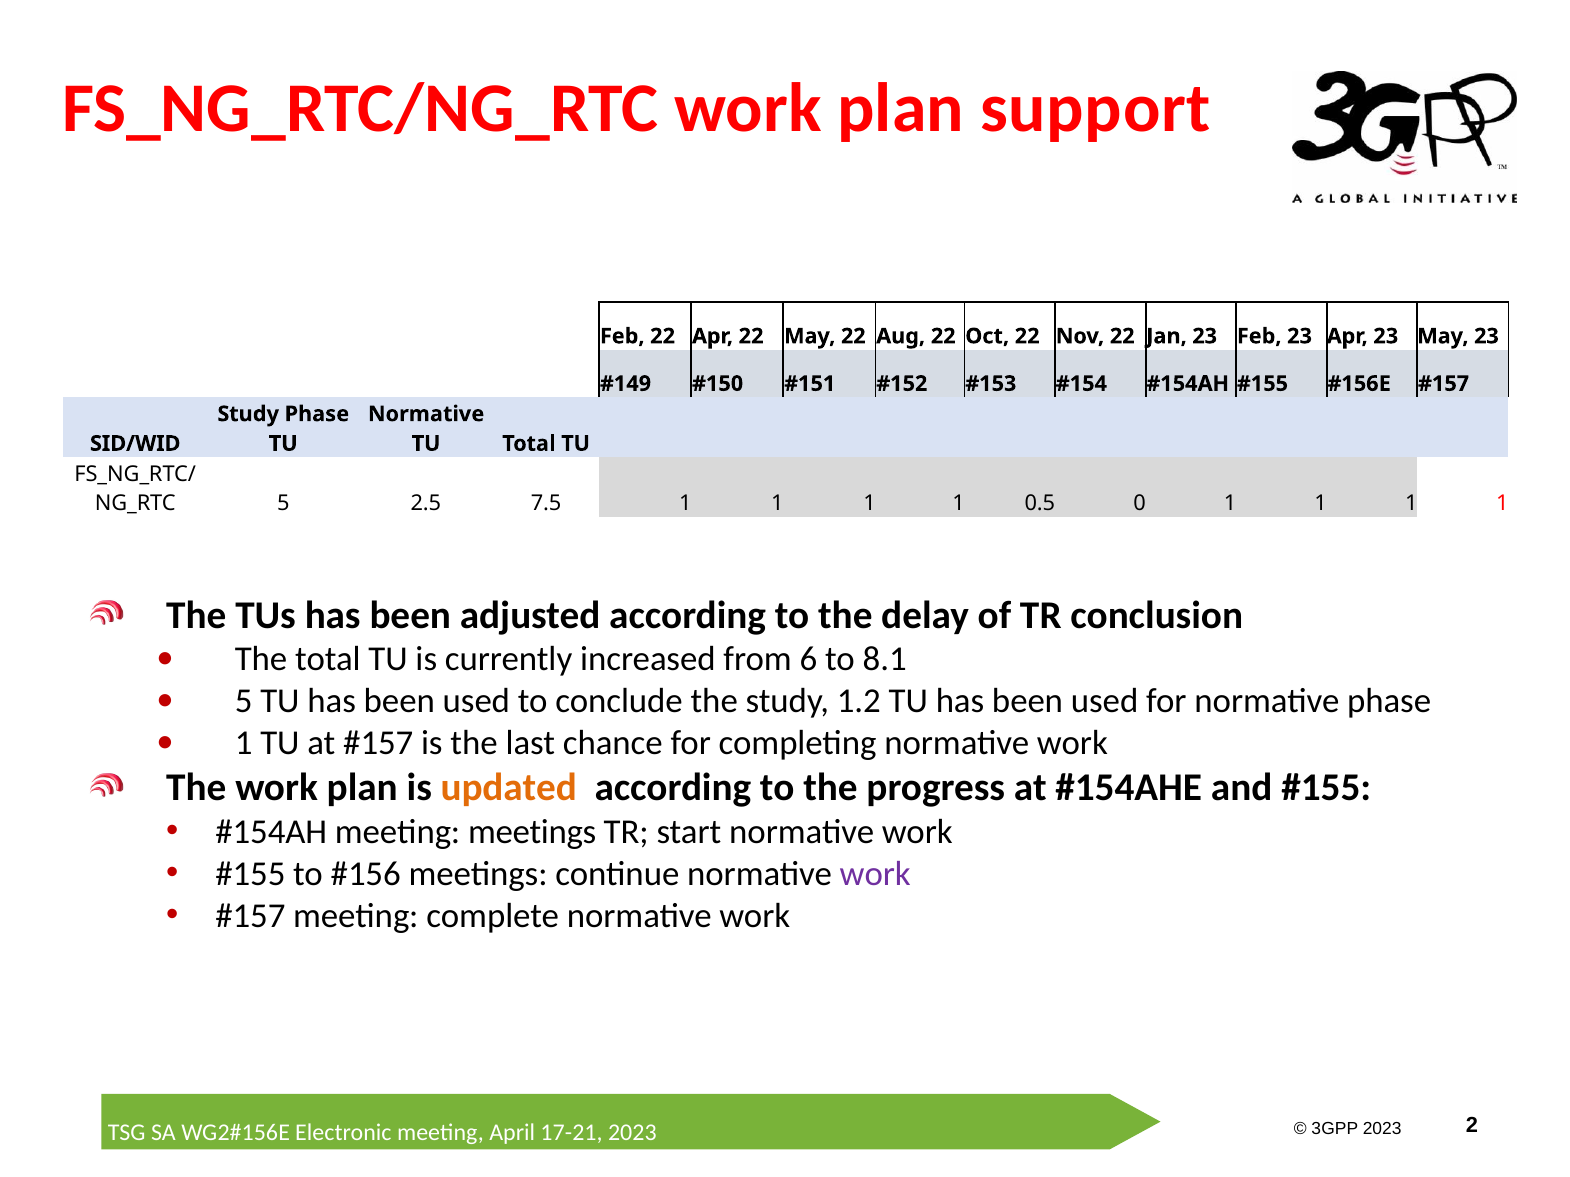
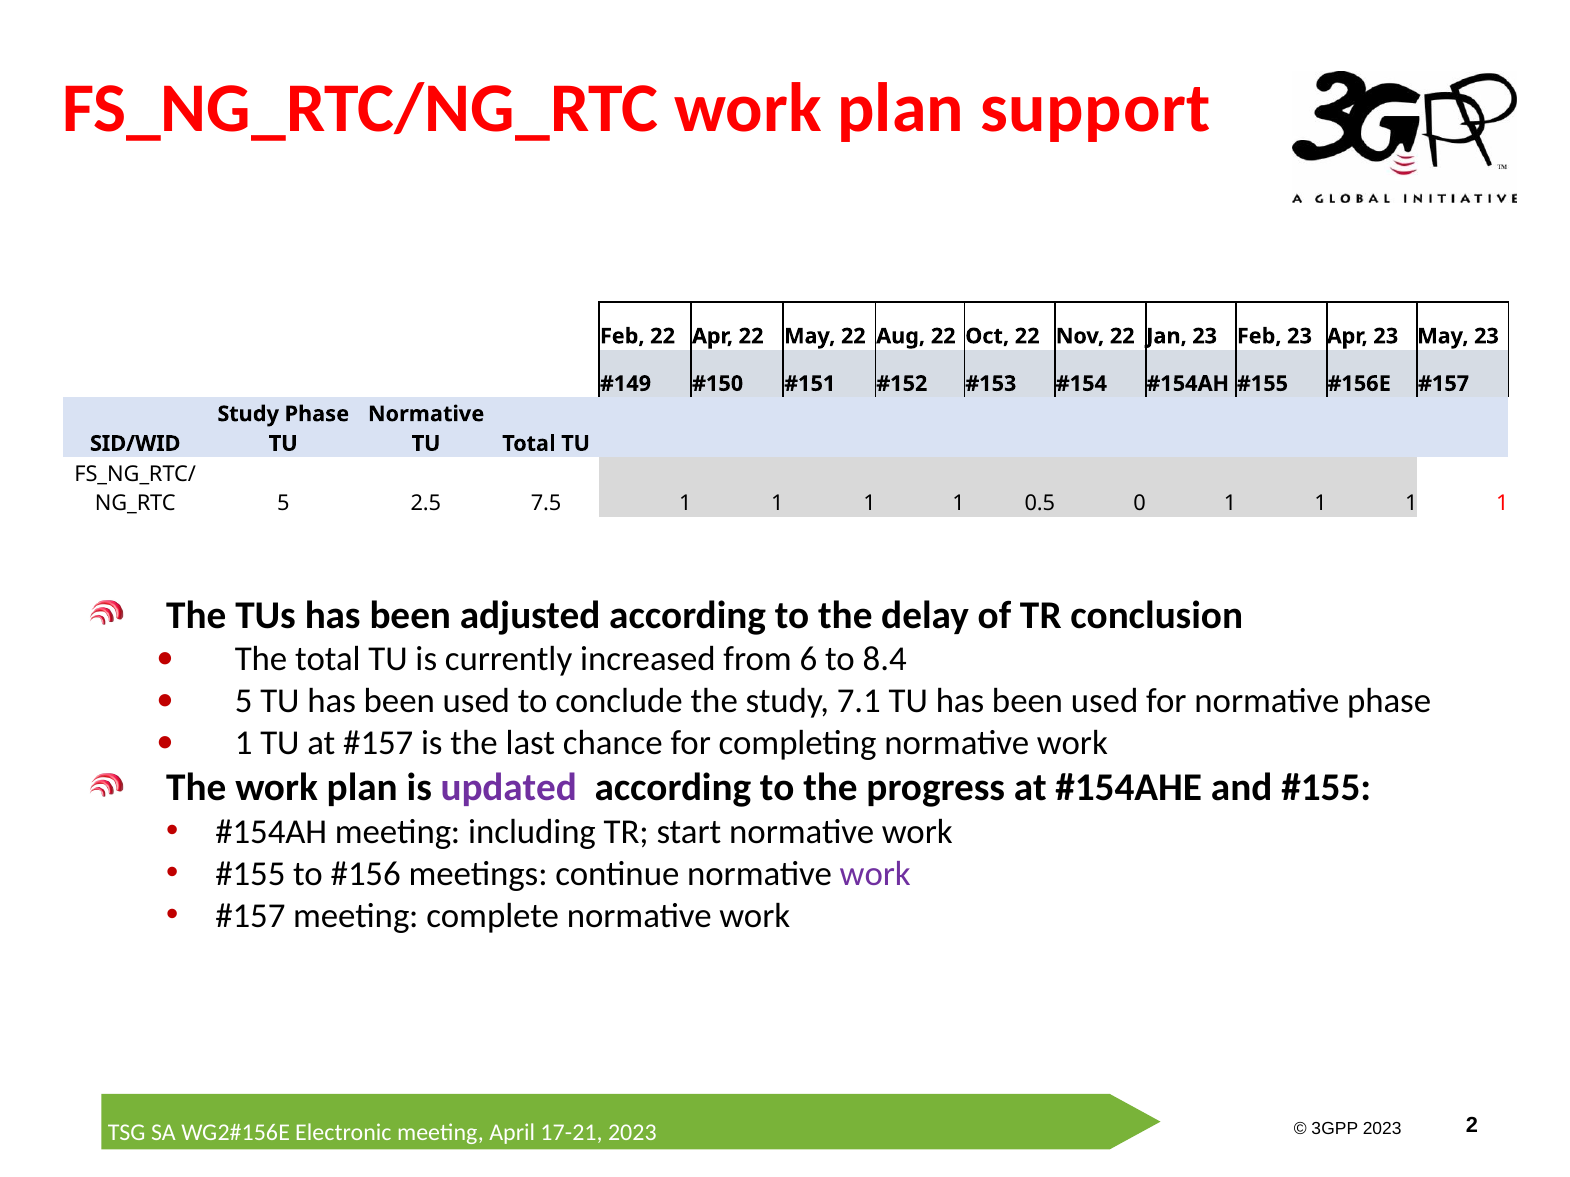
8.1: 8.1 -> 8.4
1.2: 1.2 -> 7.1
updated colour: orange -> purple
meeting meetings: meetings -> including
